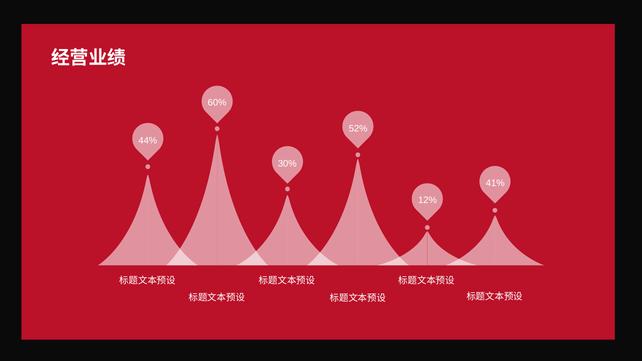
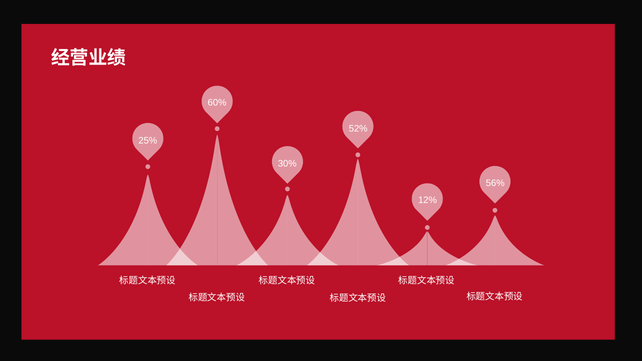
44%: 44% -> 25%
41%: 41% -> 56%
